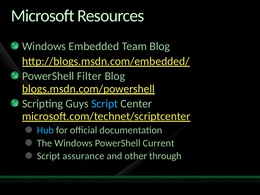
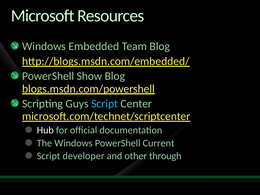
Filter: Filter -> Show
Hub colour: light blue -> white
assurance: assurance -> developer
